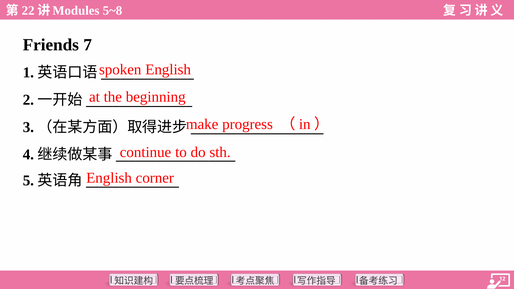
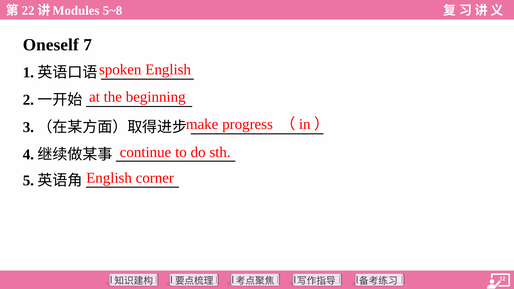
Friends: Friends -> Oneself
